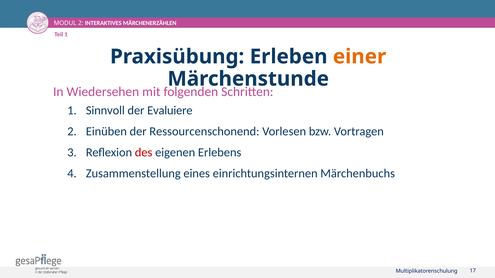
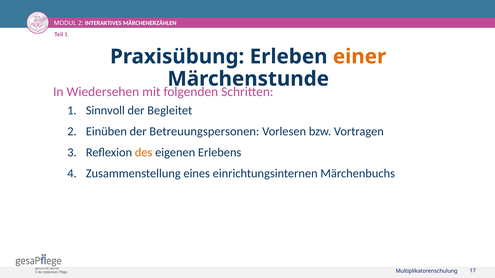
Evaluiere: Evaluiere -> Begleitet
Ressourcenschonend: Ressourcenschonend -> Betreuungspersonen
des colour: red -> orange
